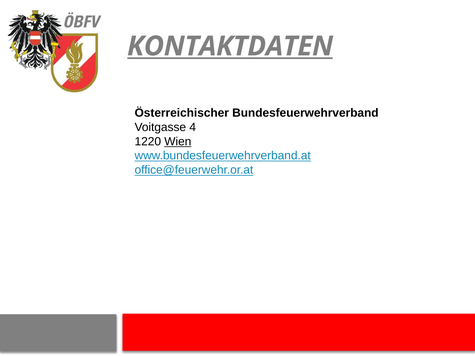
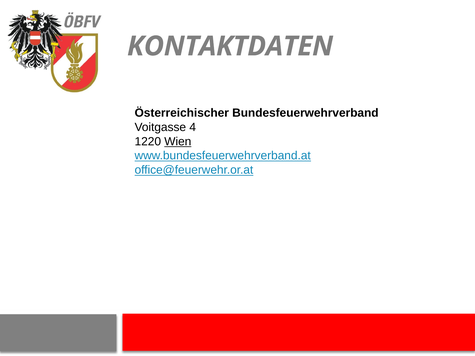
KONTAKTDATEN underline: present -> none
